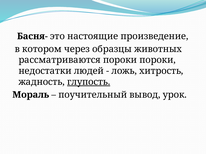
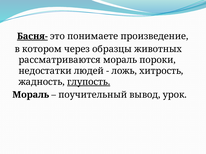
Басня- underline: none -> present
настоящие: настоящие -> понимаете
рассматриваются пороки: пороки -> мораль
